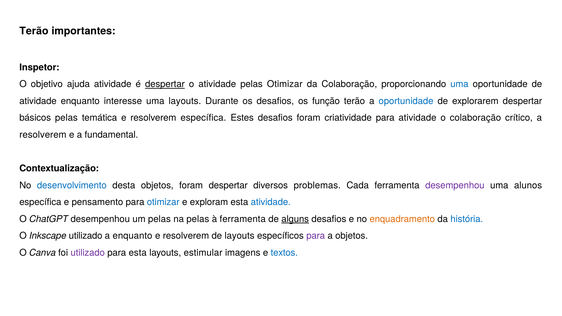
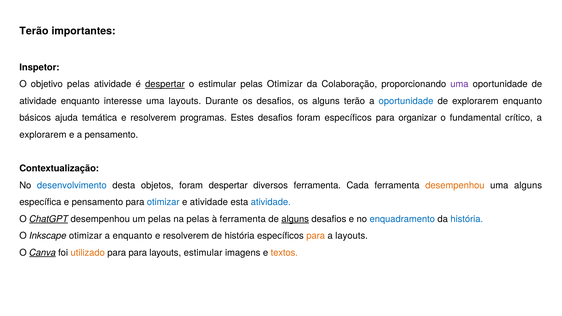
objetivo ajuda: ajuda -> pelas
o atividade: atividade -> estimular
uma at (459, 84) colour: blue -> purple
os função: função -> alguns
explorarem despertar: despertar -> enquanto
básicos pelas: pelas -> ajuda
resolverem específica: específica -> programas
foram criatividade: criatividade -> específicos
para atividade: atividade -> organizar
o colaboração: colaboração -> fundamental
resolverem at (43, 135): resolverem -> explorarem
a fundamental: fundamental -> pensamento
diversos problemas: problemas -> ferramenta
desempenhou at (455, 185) colour: purple -> orange
uma alunos: alunos -> alguns
e exploram: exploram -> atividade
ChatGPT underline: none -> present
enquadramento colour: orange -> blue
Inkscape utilizado: utilizado -> otimizar
de layouts: layouts -> história
para at (316, 236) colour: purple -> orange
a objetos: objetos -> layouts
Canva underline: none -> present
utilizado at (88, 253) colour: purple -> orange
para esta: esta -> para
textos colour: blue -> orange
